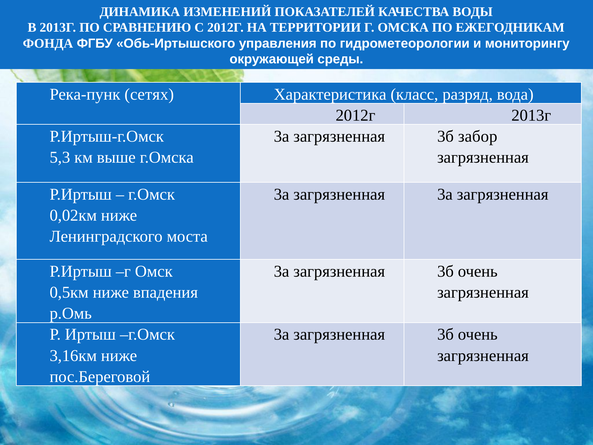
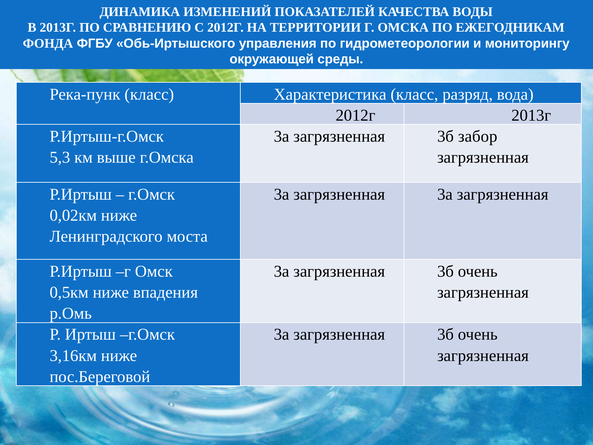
Река-пунк сетях: сетях -> класс
